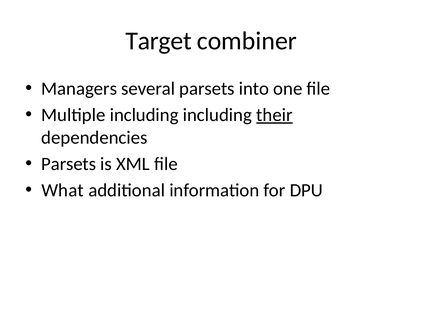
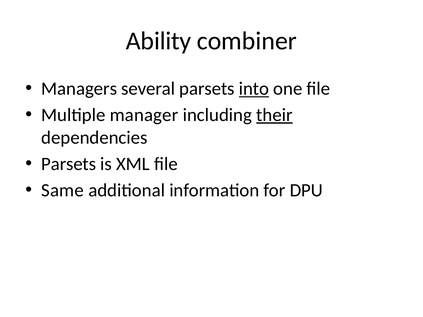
Target: Target -> Ability
into underline: none -> present
Multiple including: including -> manager
What: What -> Same
